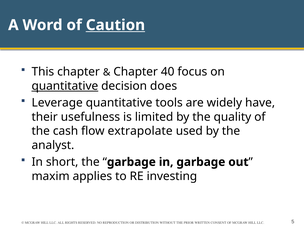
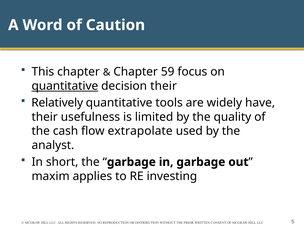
Caution underline: present -> none
40: 40 -> 59
decision does: does -> their
Leverage: Leverage -> Relatively
